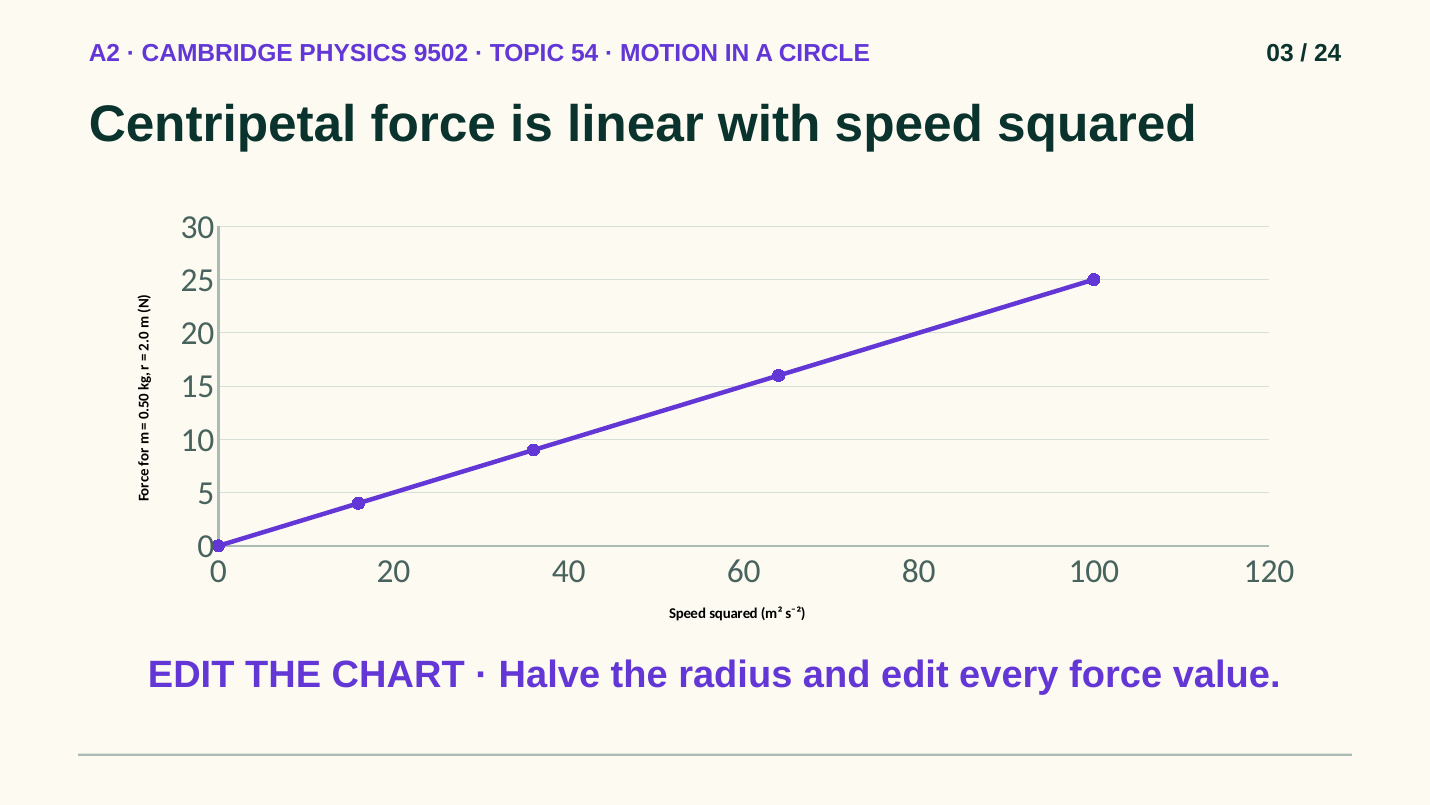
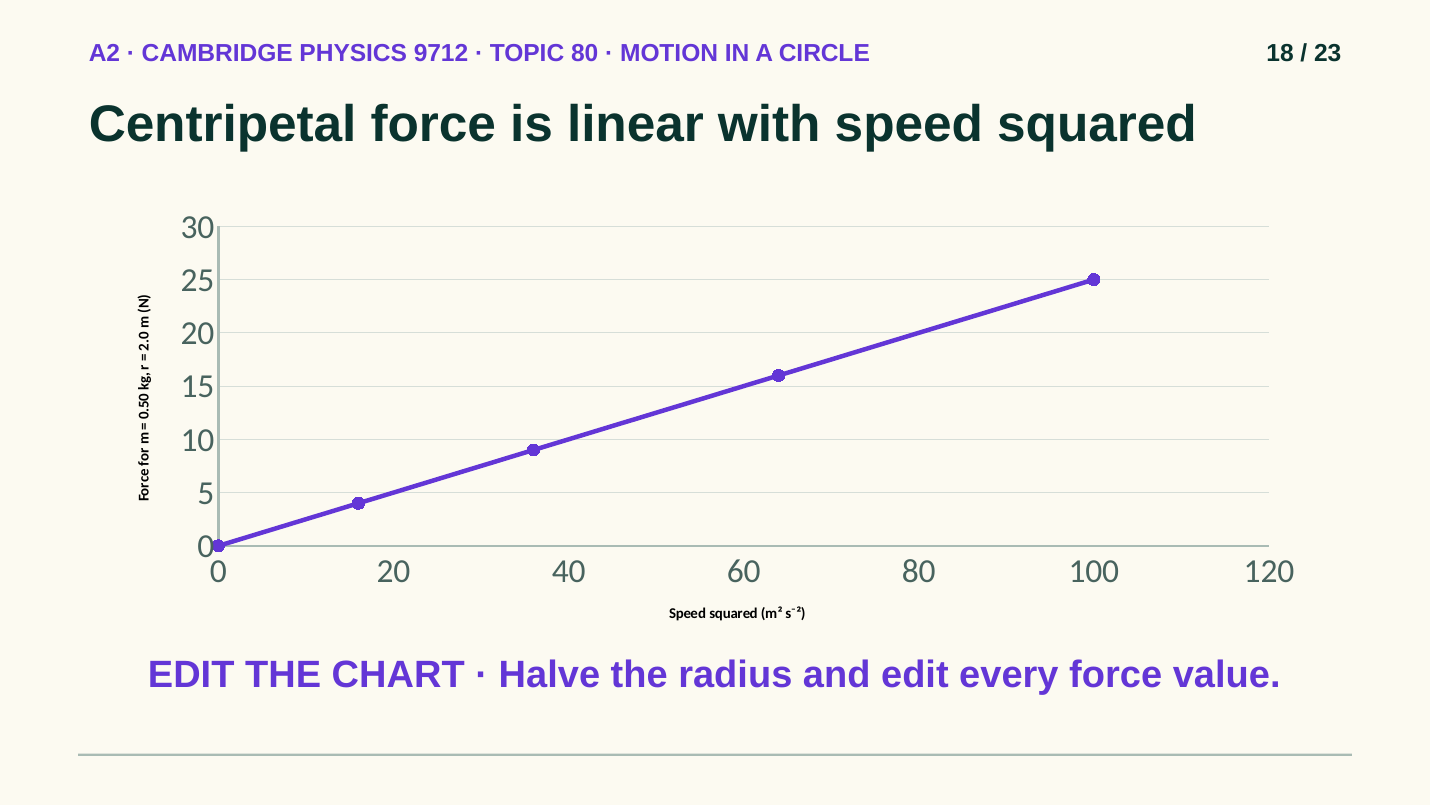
9502: 9502 -> 9712
TOPIC 54: 54 -> 80
03: 03 -> 18
24: 24 -> 23
